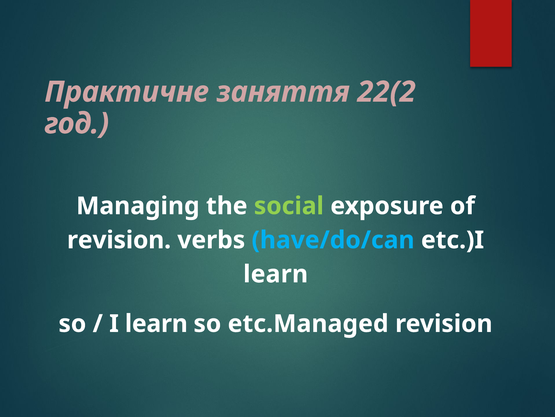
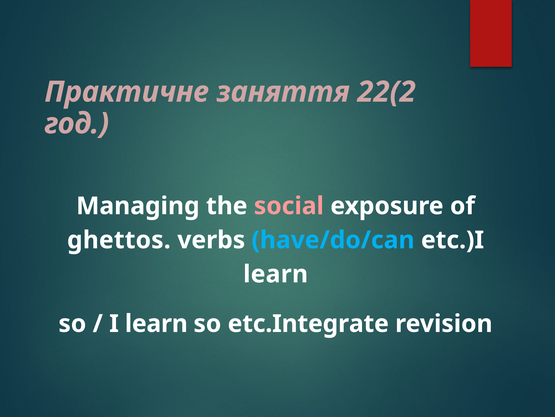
social colour: light green -> pink
revision at (119, 240): revision -> ghettos
etc.Managed: etc.Managed -> etc.Integrate
